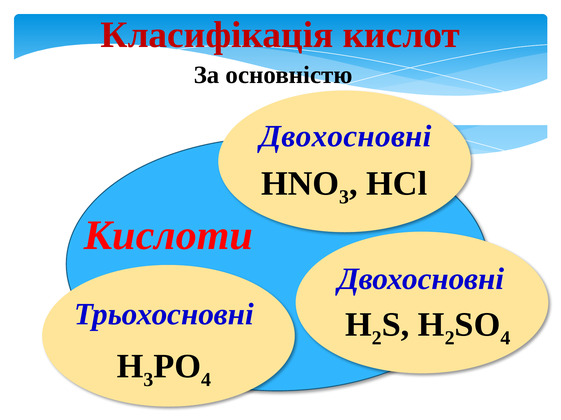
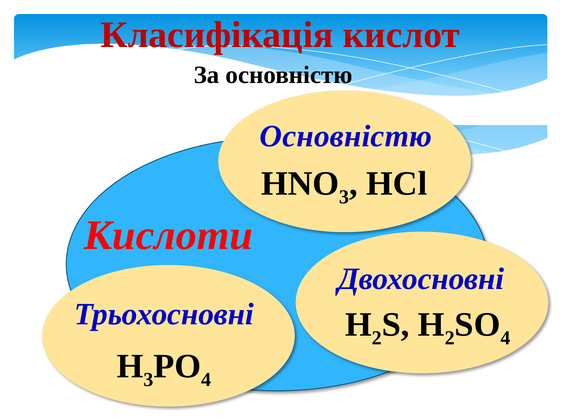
Двохосновні at (346, 137): Двохосновні -> Основністю
